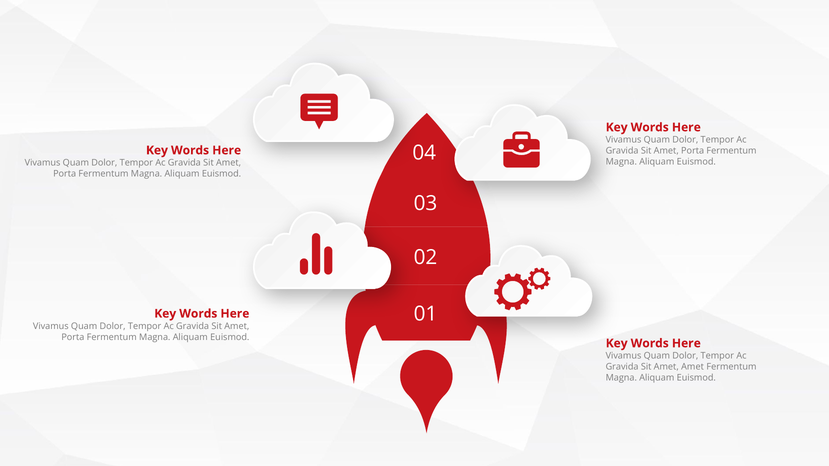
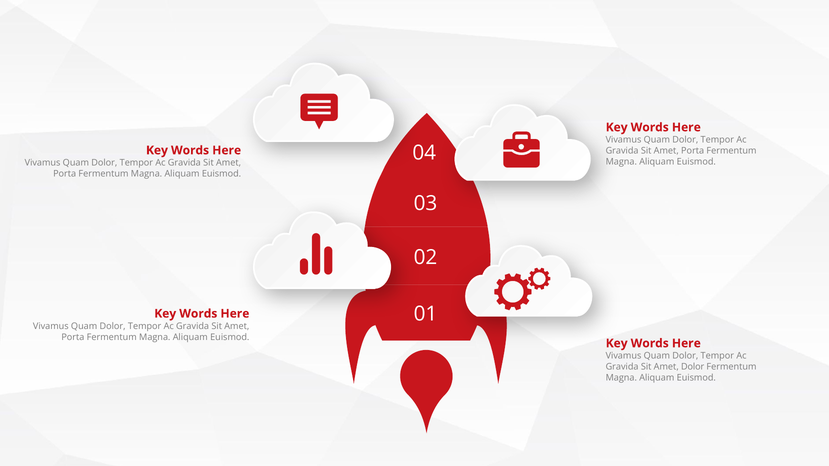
Amet Amet: Amet -> Dolor
